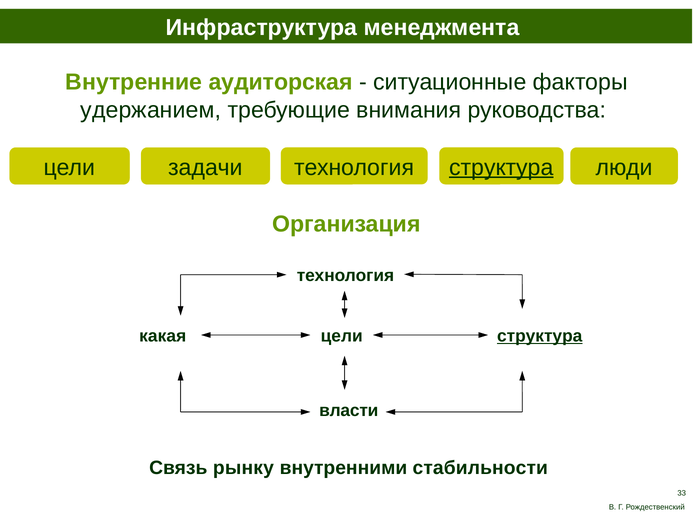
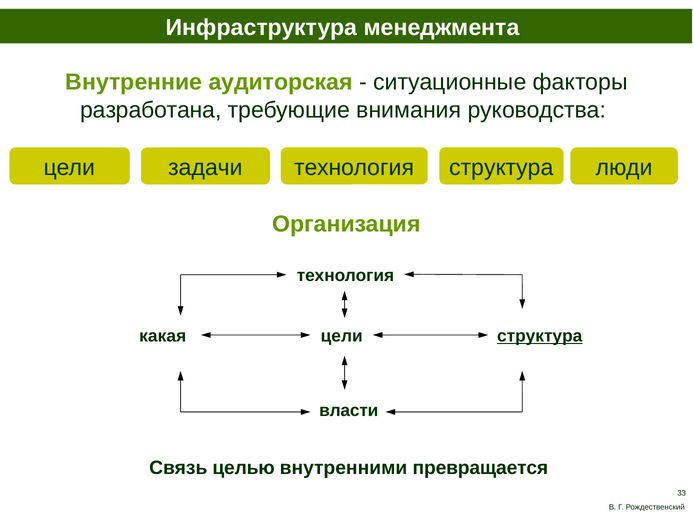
удержанием: удержанием -> разработана
структура at (501, 167) underline: present -> none
рынку: рынку -> целью
стабильности: стабильности -> превращается
